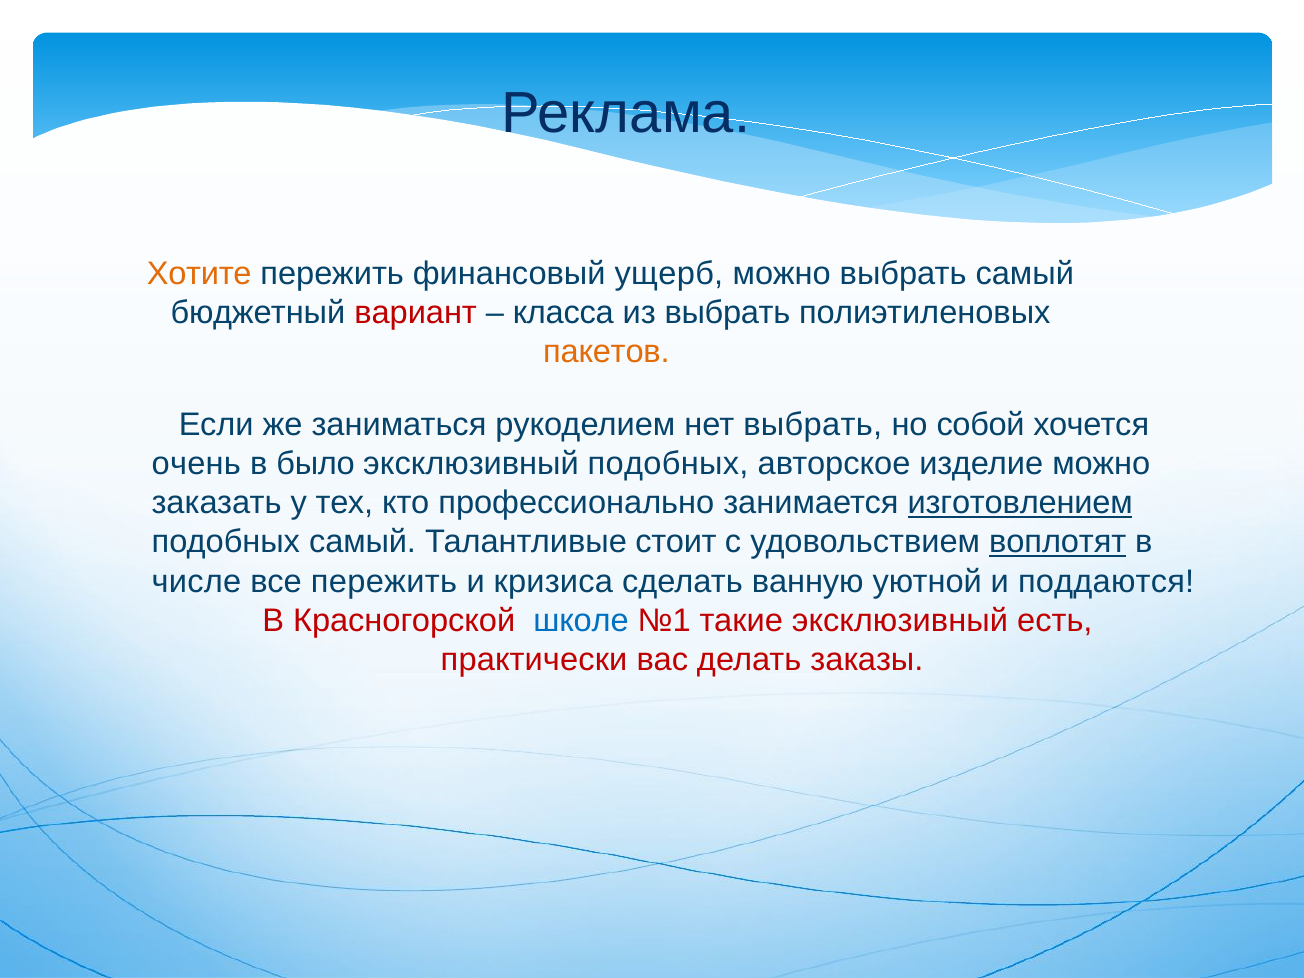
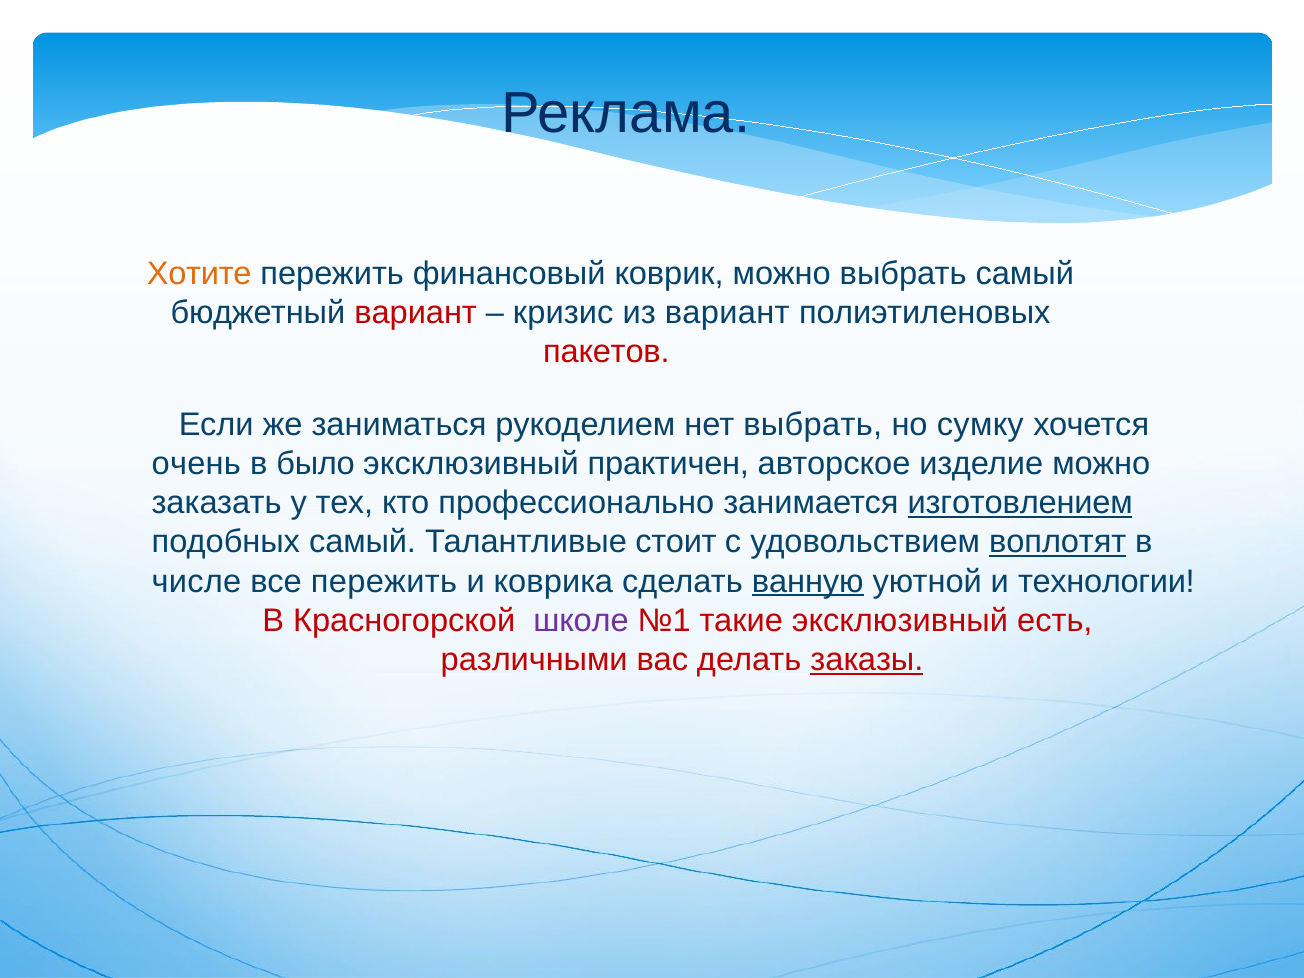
ущерб: ущерб -> коврик
класса: класса -> кризис
из выбрать: выбрать -> вариант
пакетов colour: orange -> red
собой: собой -> сумку
эксклюзивный подобных: подобных -> практичен
кризиса: кризиса -> коврика
ванную underline: none -> present
поддаются: поддаются -> технологии
школе colour: blue -> purple
практически: практически -> различными
заказы underline: none -> present
